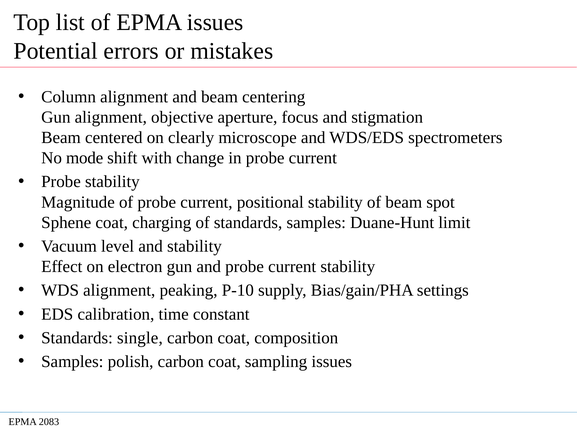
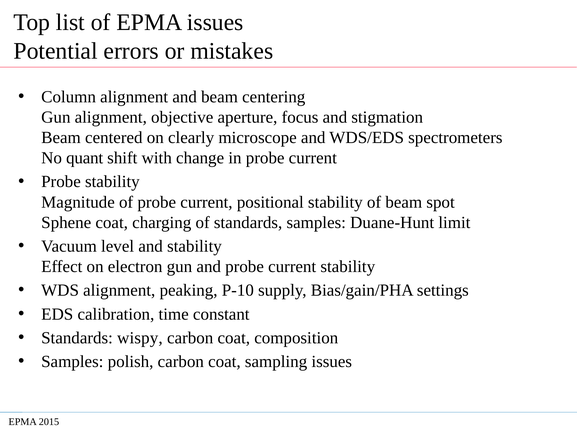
mode: mode -> quant
single: single -> wispy
2083: 2083 -> 2015
